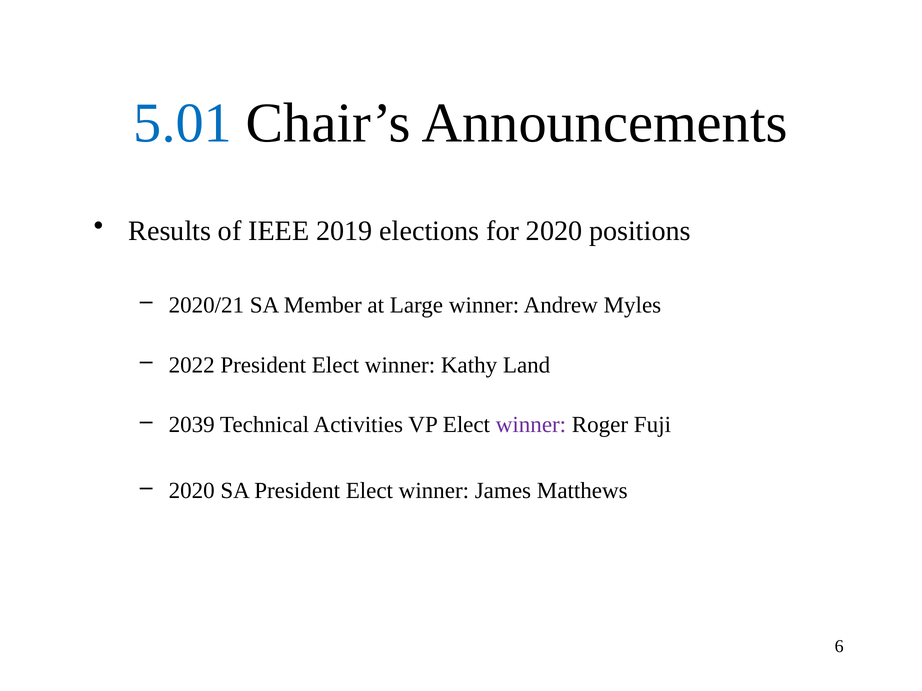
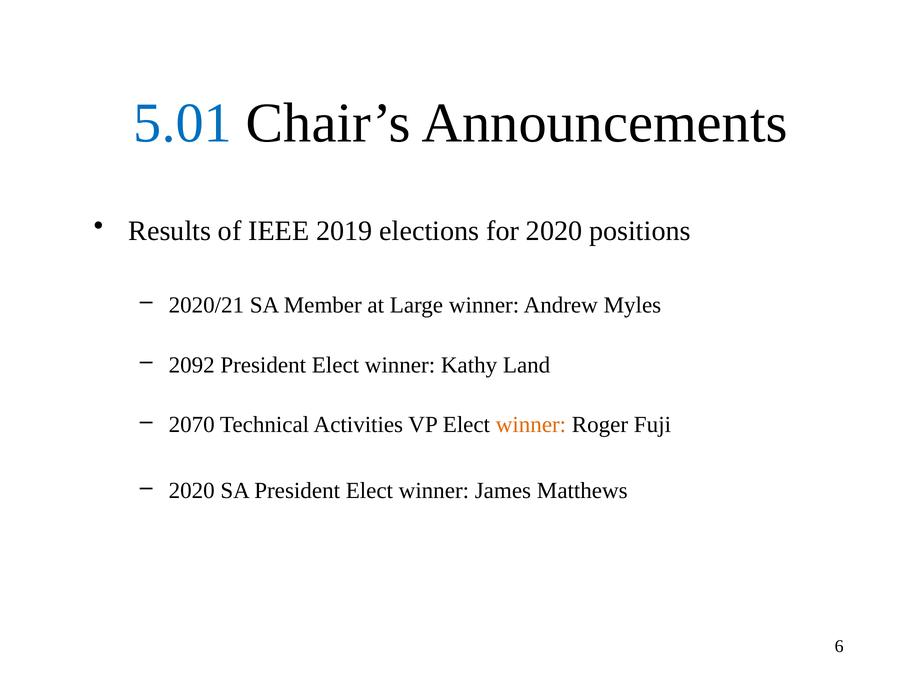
2022: 2022 -> 2092
2039: 2039 -> 2070
winner at (531, 425) colour: purple -> orange
